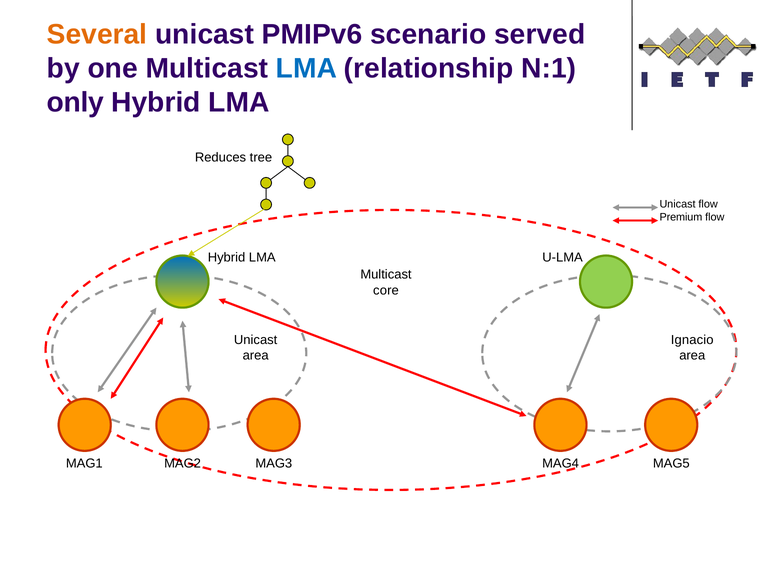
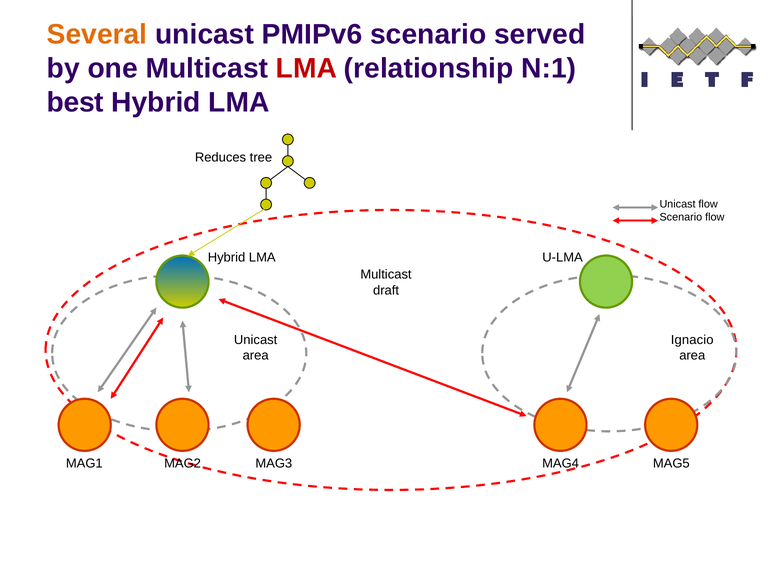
LMA at (307, 68) colour: blue -> red
only: only -> best
Premium at (681, 217): Premium -> Scenario
core: core -> draft
